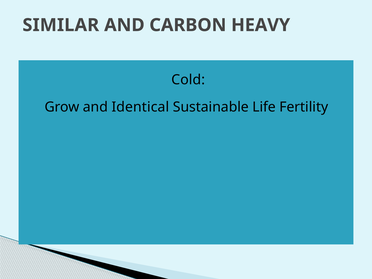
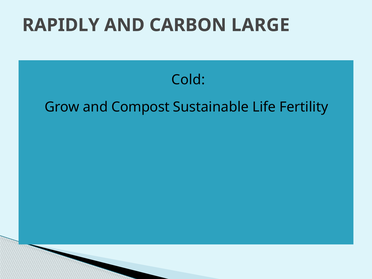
SIMILAR: SIMILAR -> RAPIDLY
HEAVY: HEAVY -> LARGE
Identical: Identical -> Compost
